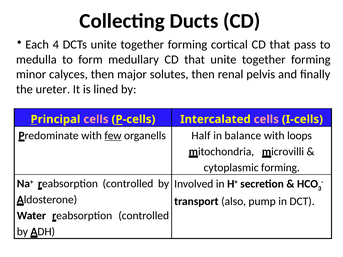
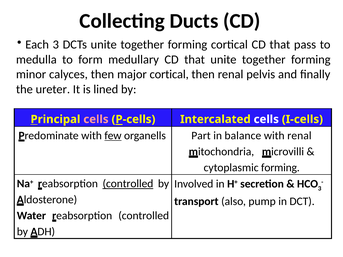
Each 4: 4 -> 3
major solutes: solutes -> cortical
cells at (266, 119) colour: pink -> white
Half: Half -> Part
with loops: loops -> renal
controlled at (128, 184) underline: none -> present
